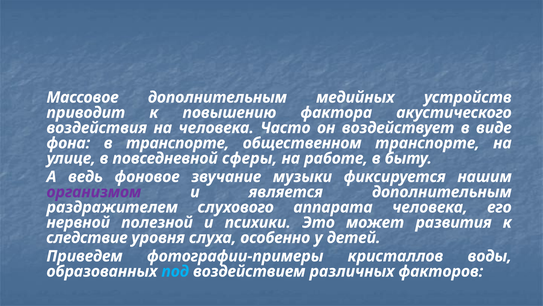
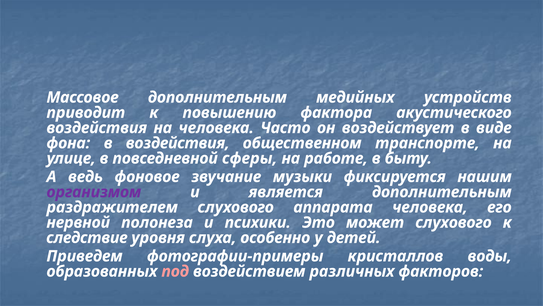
в транспорте: транспорте -> воздействия
полезной: полезной -> полонеза
может развития: развития -> слухового
под colour: light blue -> pink
